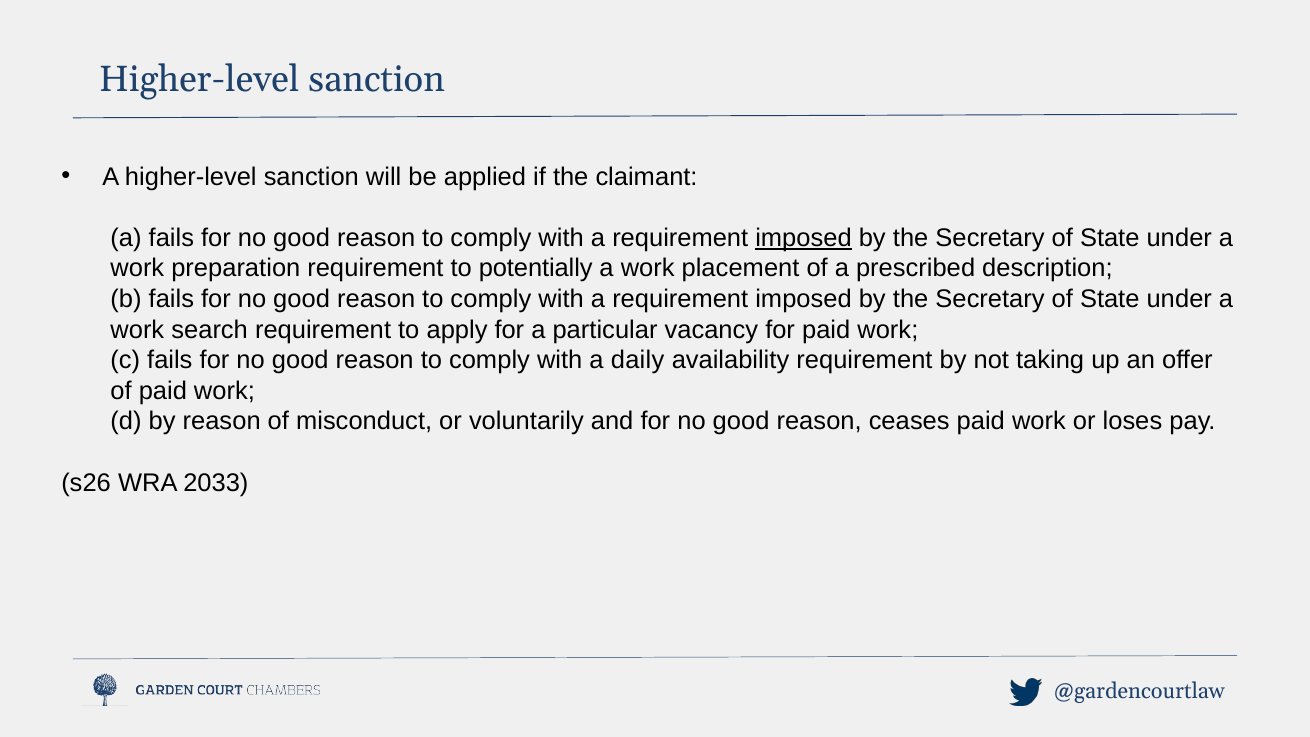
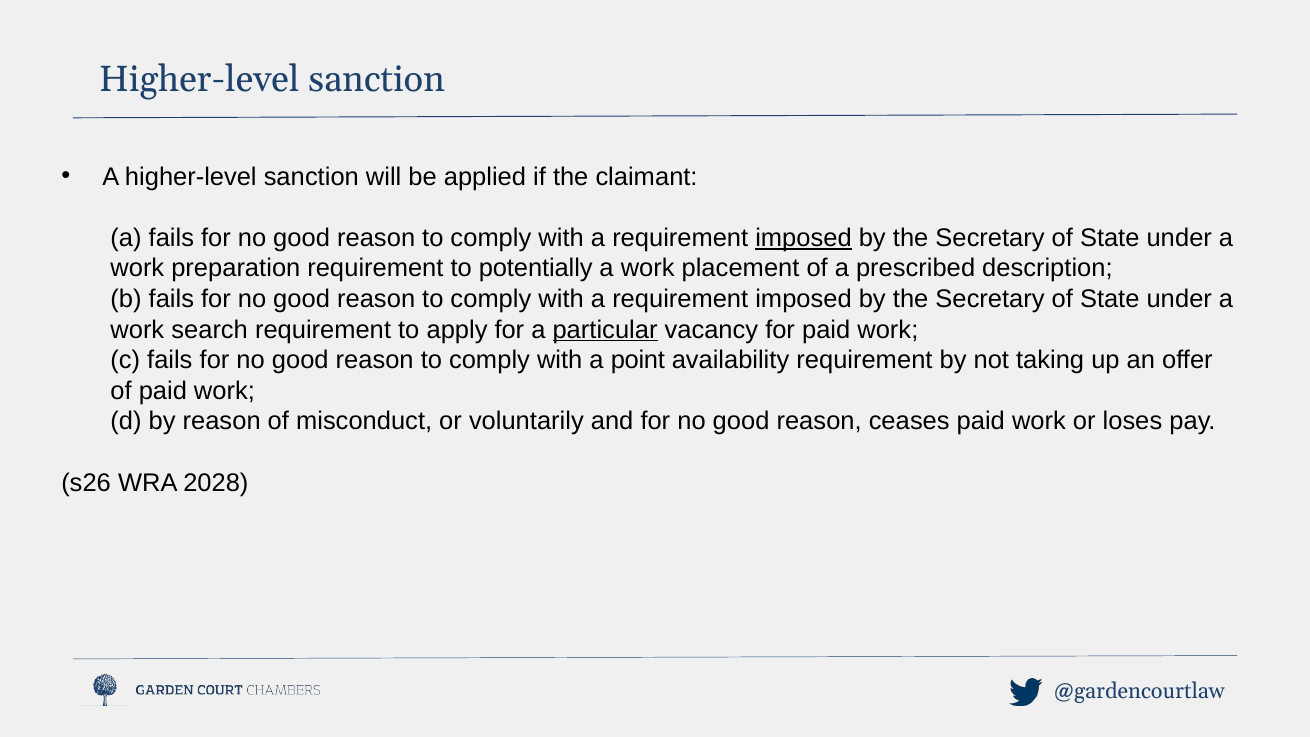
particular underline: none -> present
daily: daily -> point
2033: 2033 -> 2028
